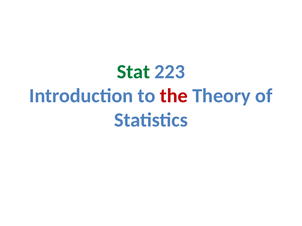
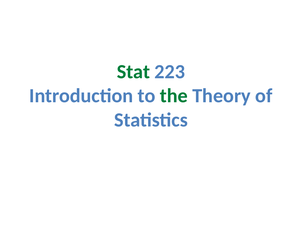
the colour: red -> green
